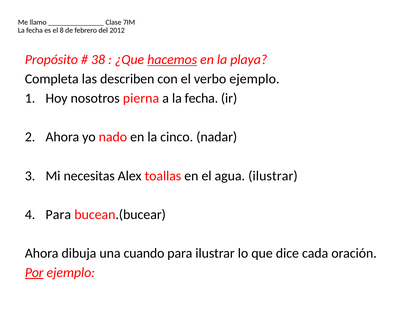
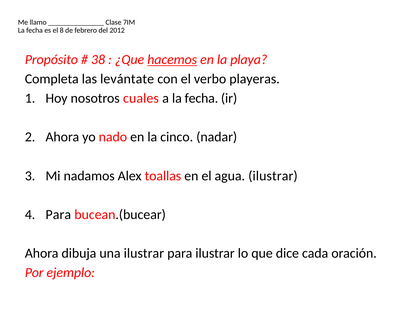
describen: describen -> levántate
verbo ejemplo: ejemplo -> playeras
pierna: pierna -> cuales
necesitas: necesitas -> nadamos
una cuando: cuando -> ilustrar
Por underline: present -> none
